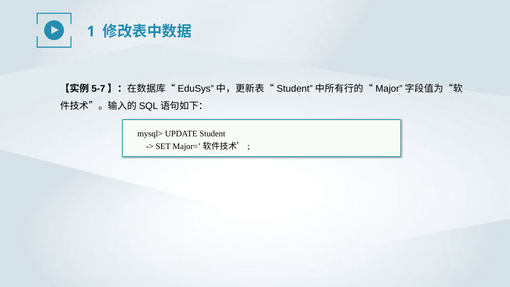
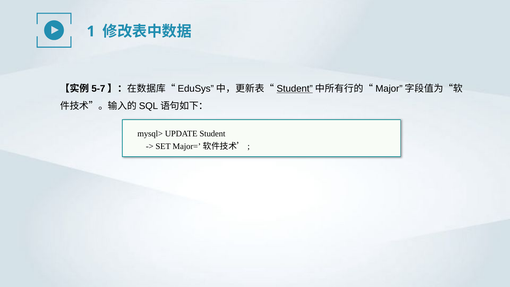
Student at (295, 89) underline: none -> present
